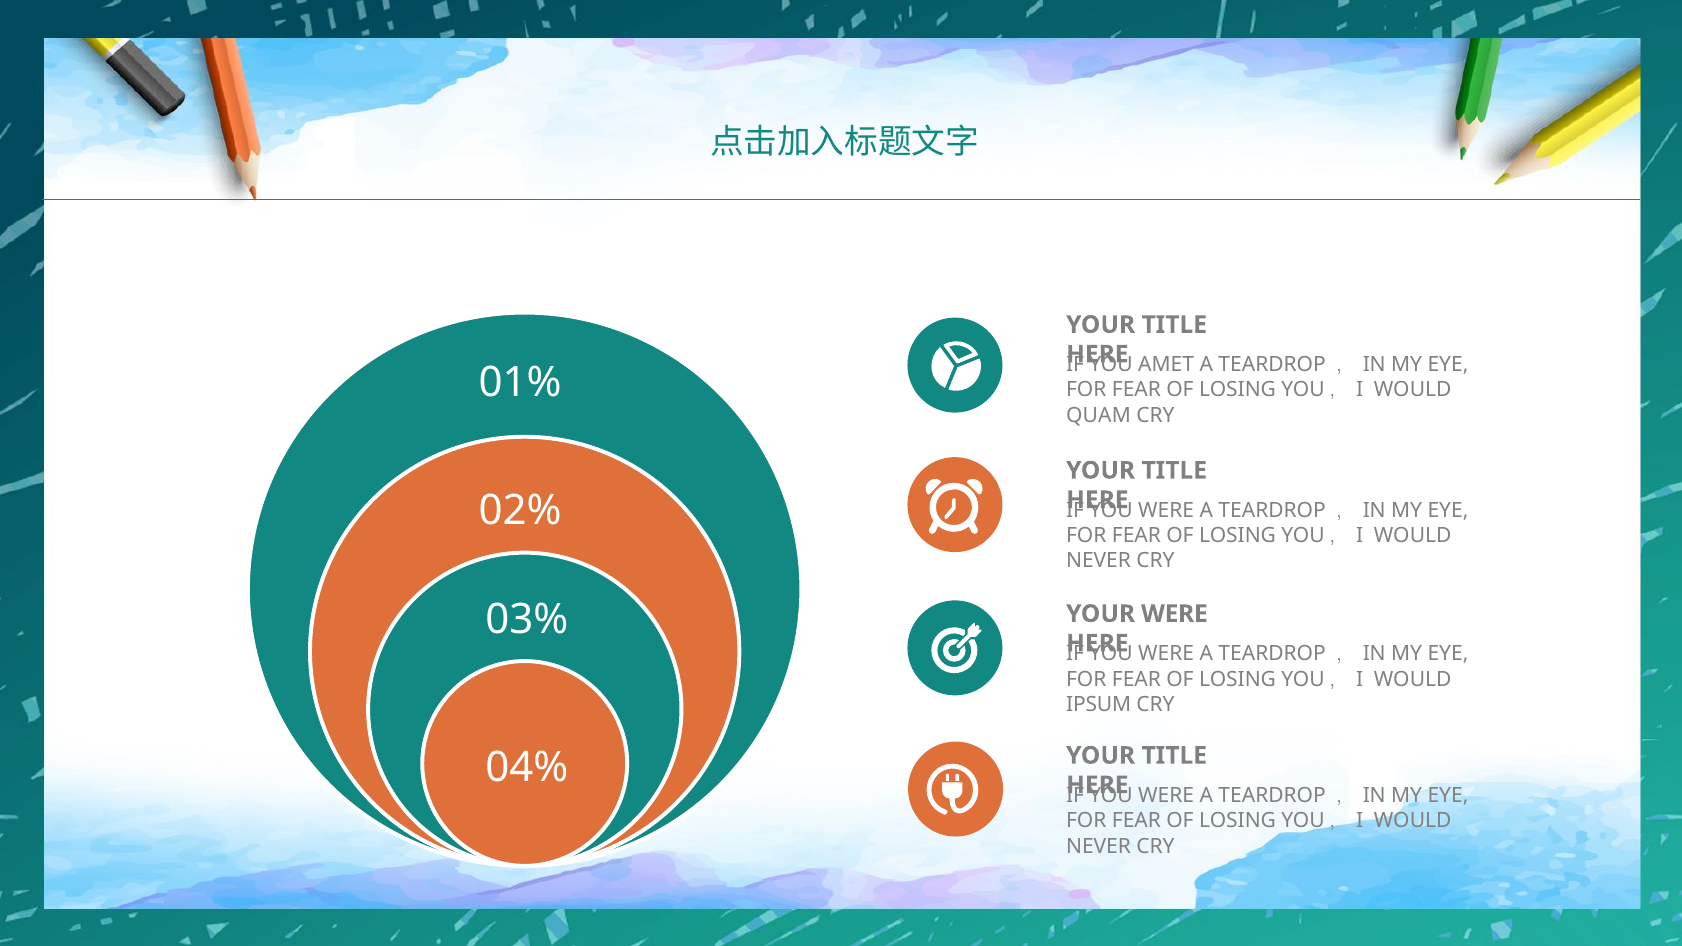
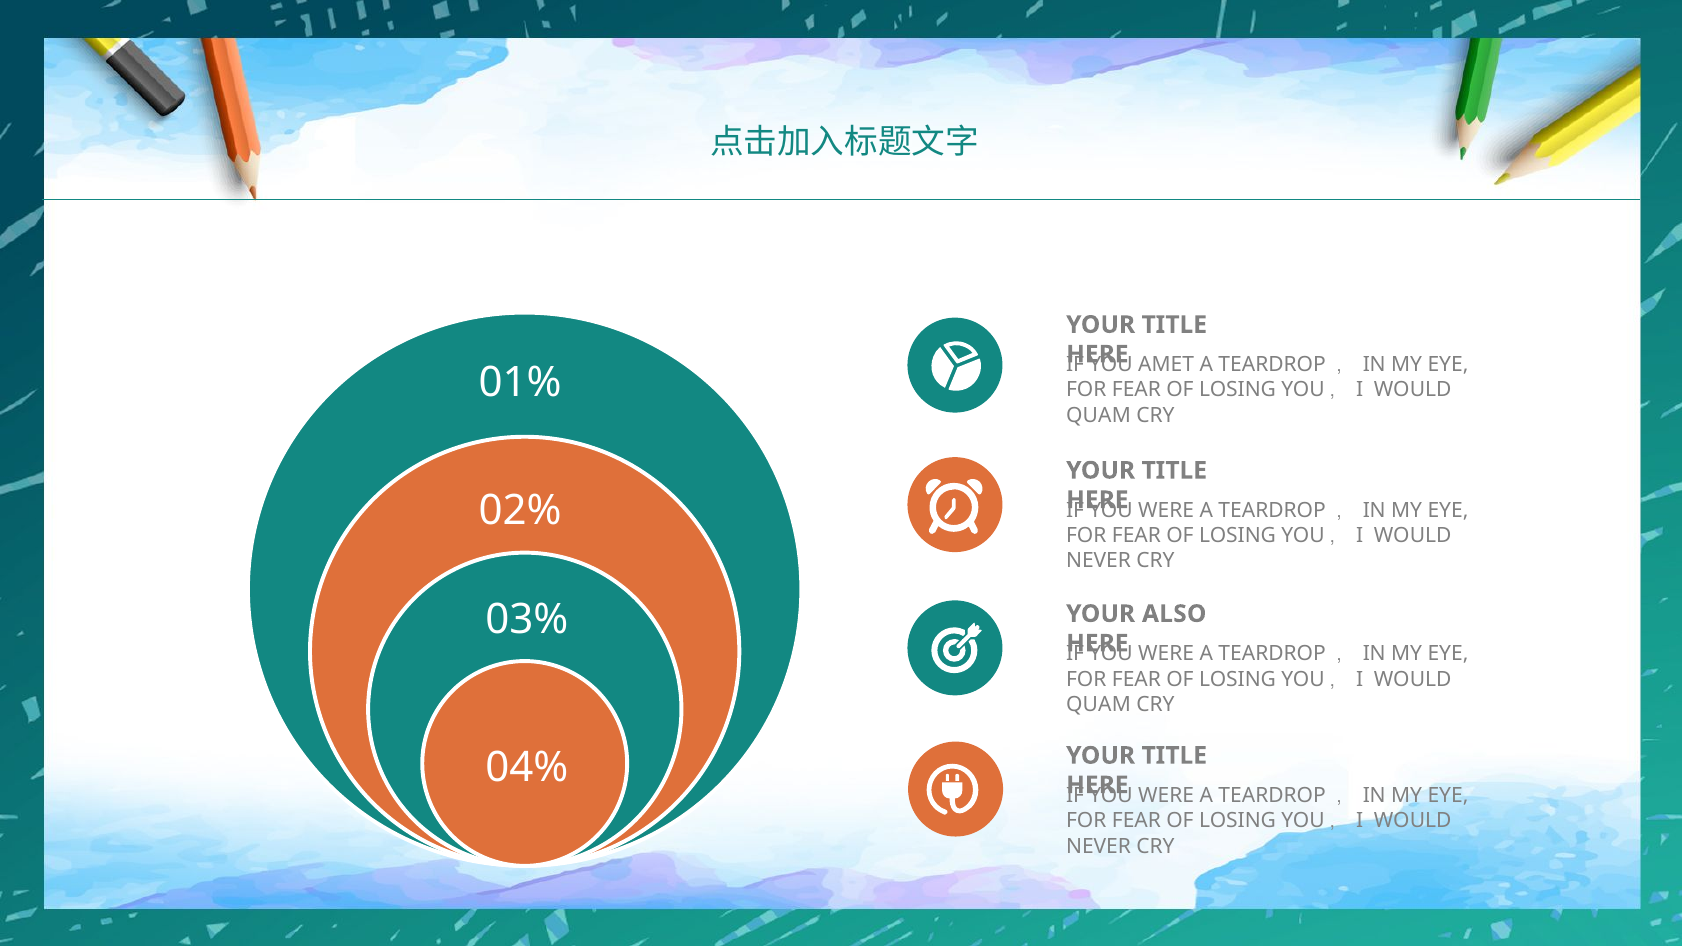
YOUR WERE: WERE -> ALSO
IPSUM at (1099, 705): IPSUM -> QUAM
